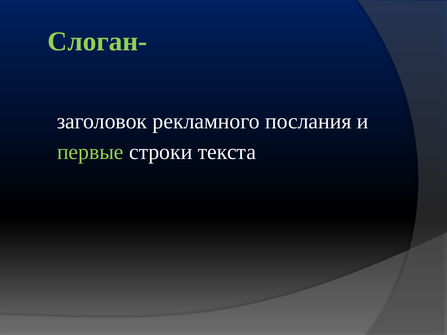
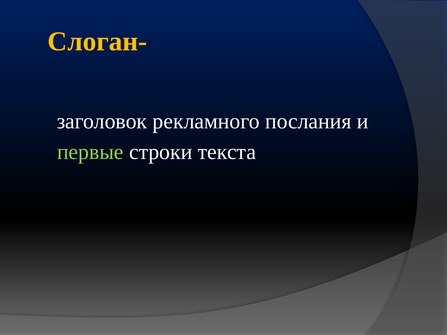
Слоган- colour: light green -> yellow
